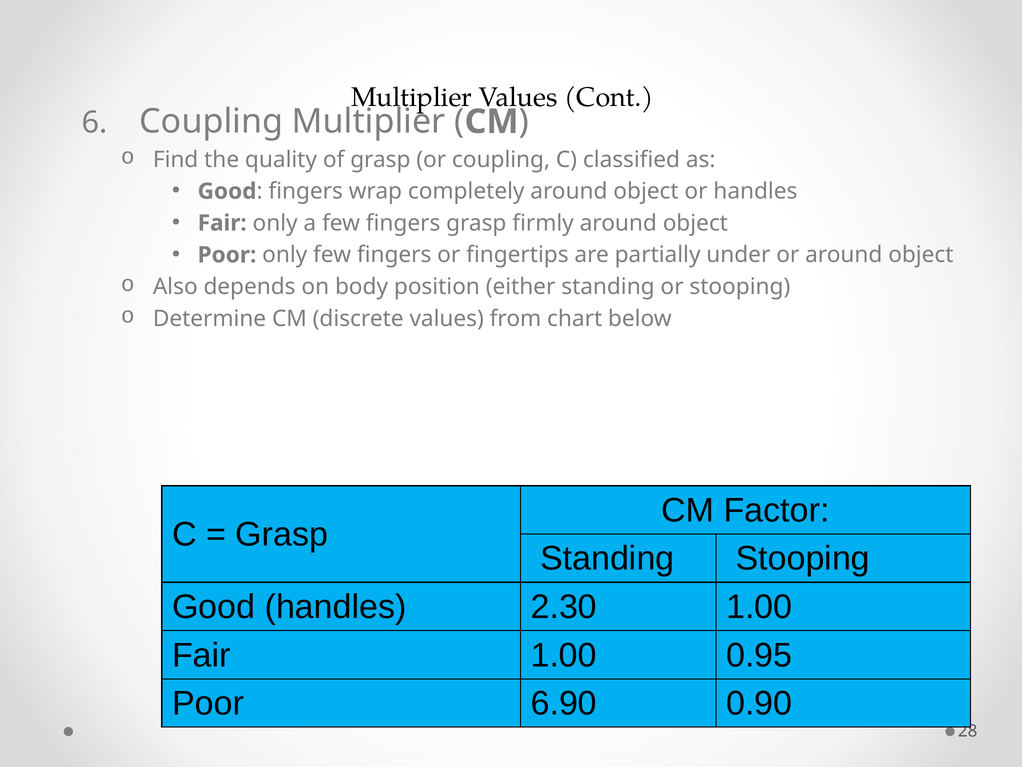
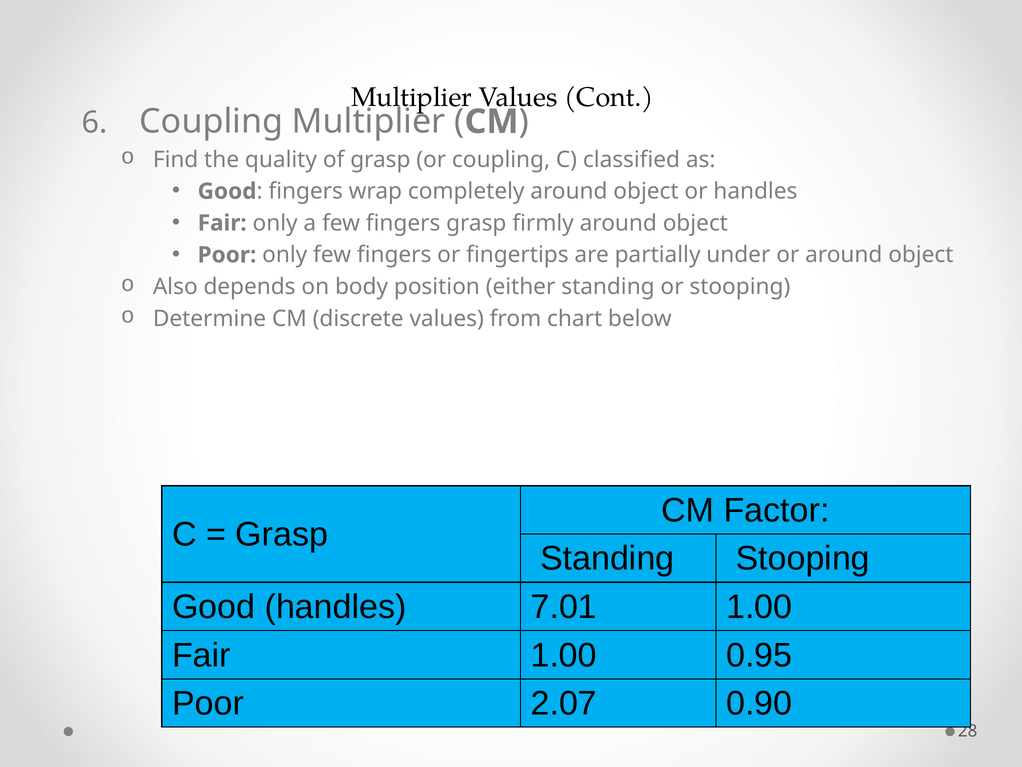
2.30: 2.30 -> 7.01
6.90: 6.90 -> 2.07
